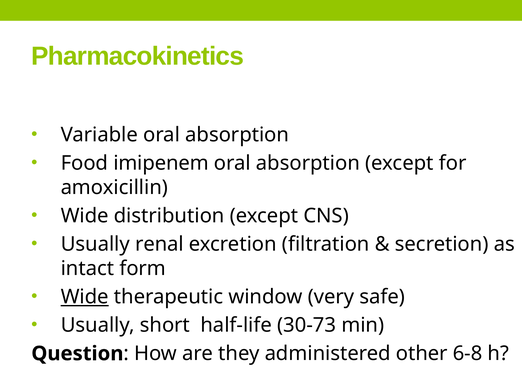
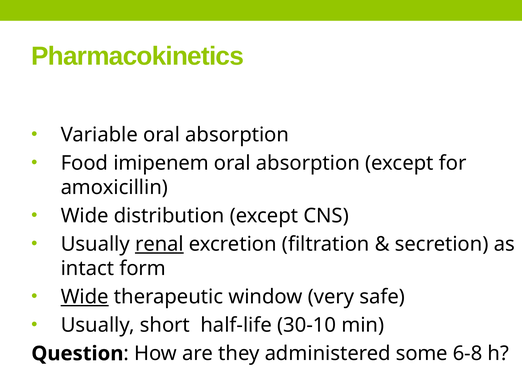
renal underline: none -> present
30-73: 30-73 -> 30-10
other: other -> some
